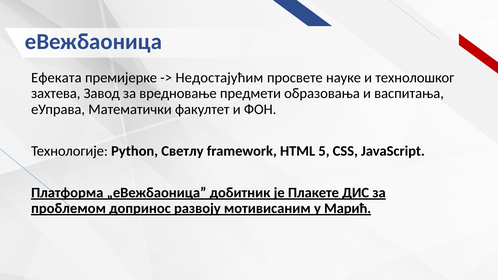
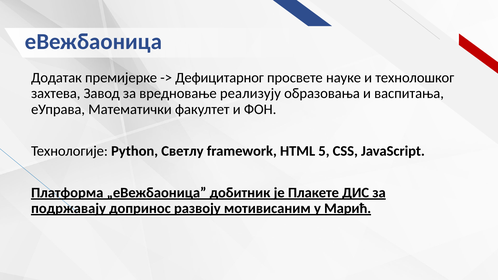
Ефеката: Ефеката -> Додатак
Недостајућим: Недостајућим -> Дефицитарног
предмети: предмети -> реализују
проблемом: проблемом -> подржавају
